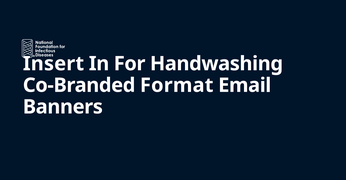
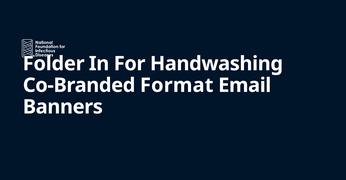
Insert: Insert -> Folder
